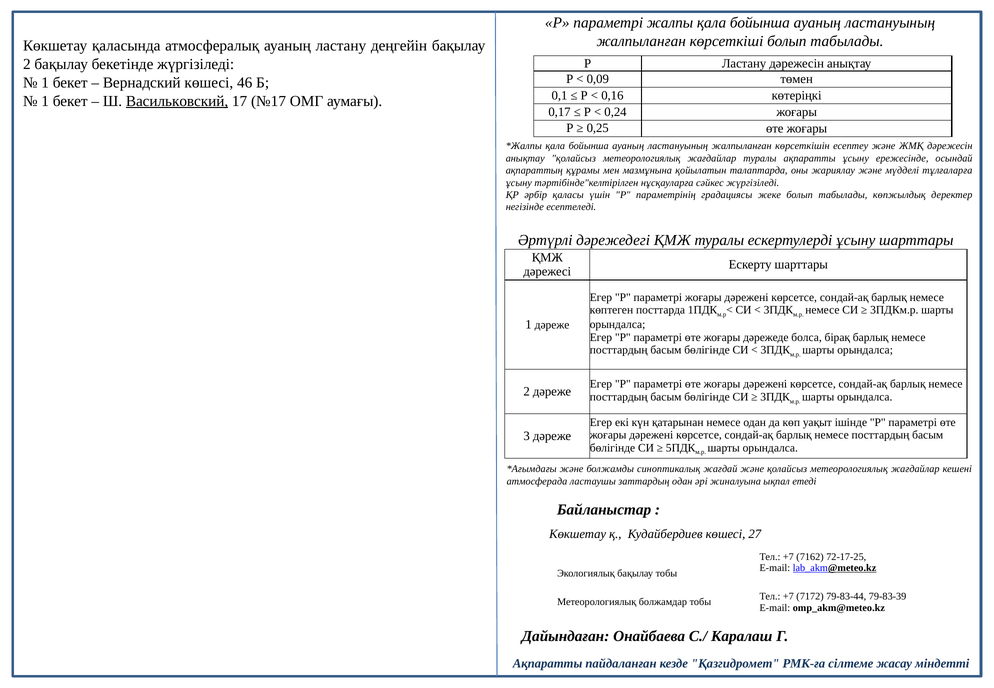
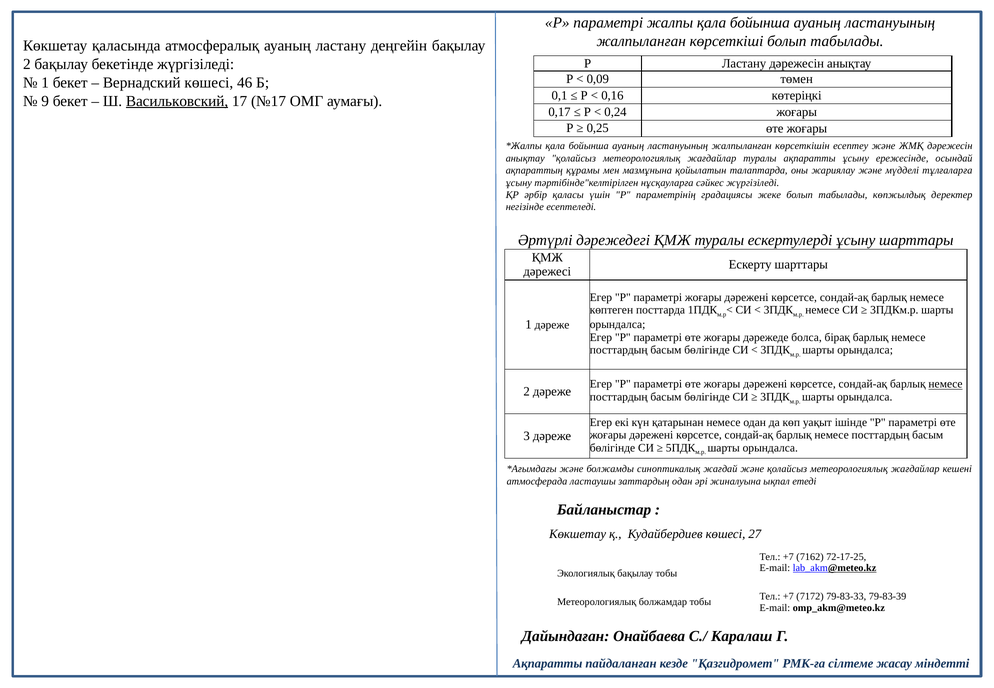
1 at (45, 101): 1 -> 9
немесе at (945, 384) underline: none -> present
79-83-44: 79-83-44 -> 79-83-33
